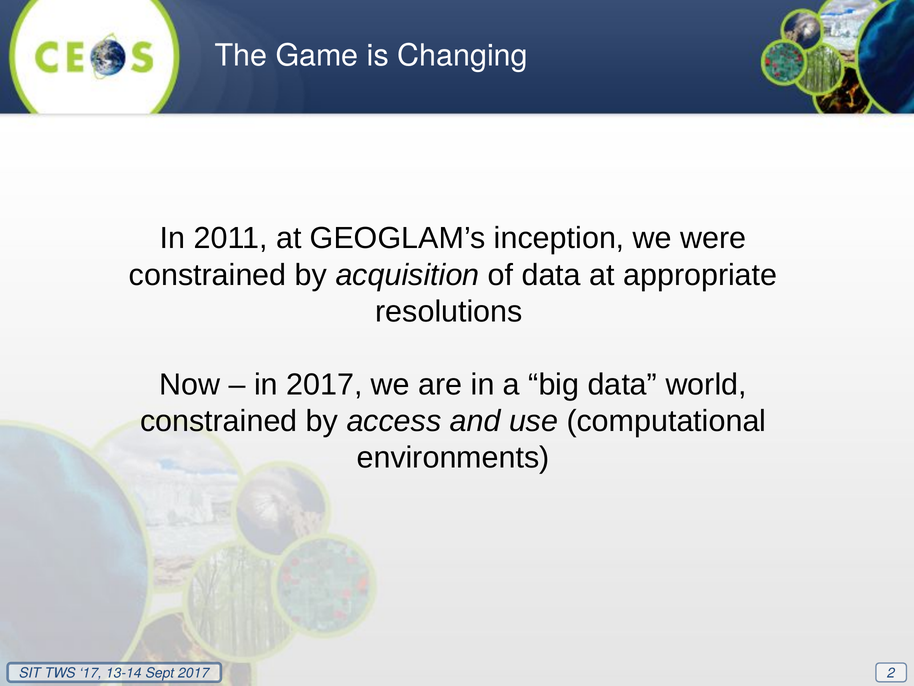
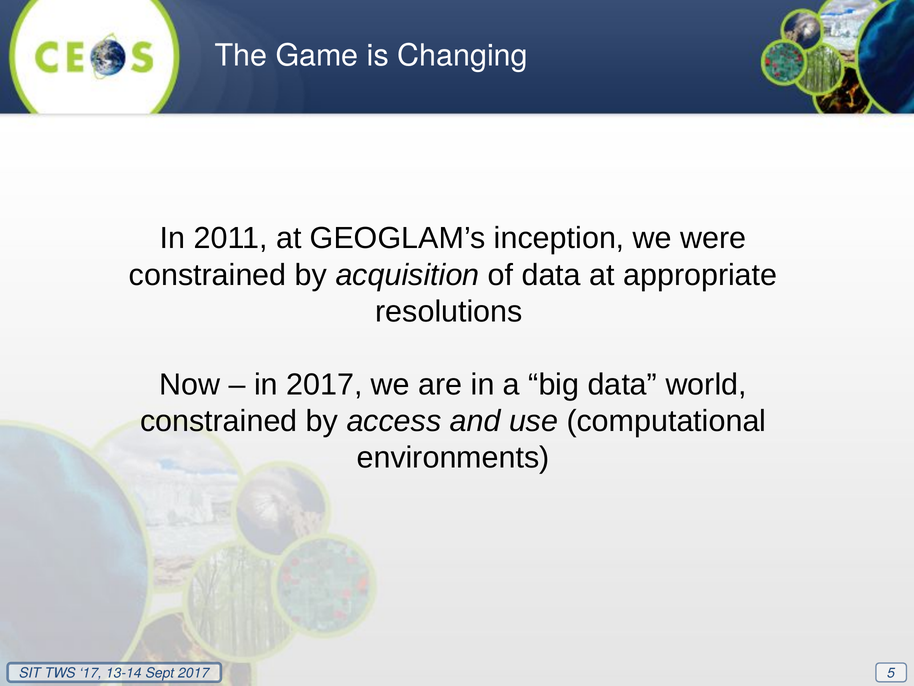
2: 2 -> 5
